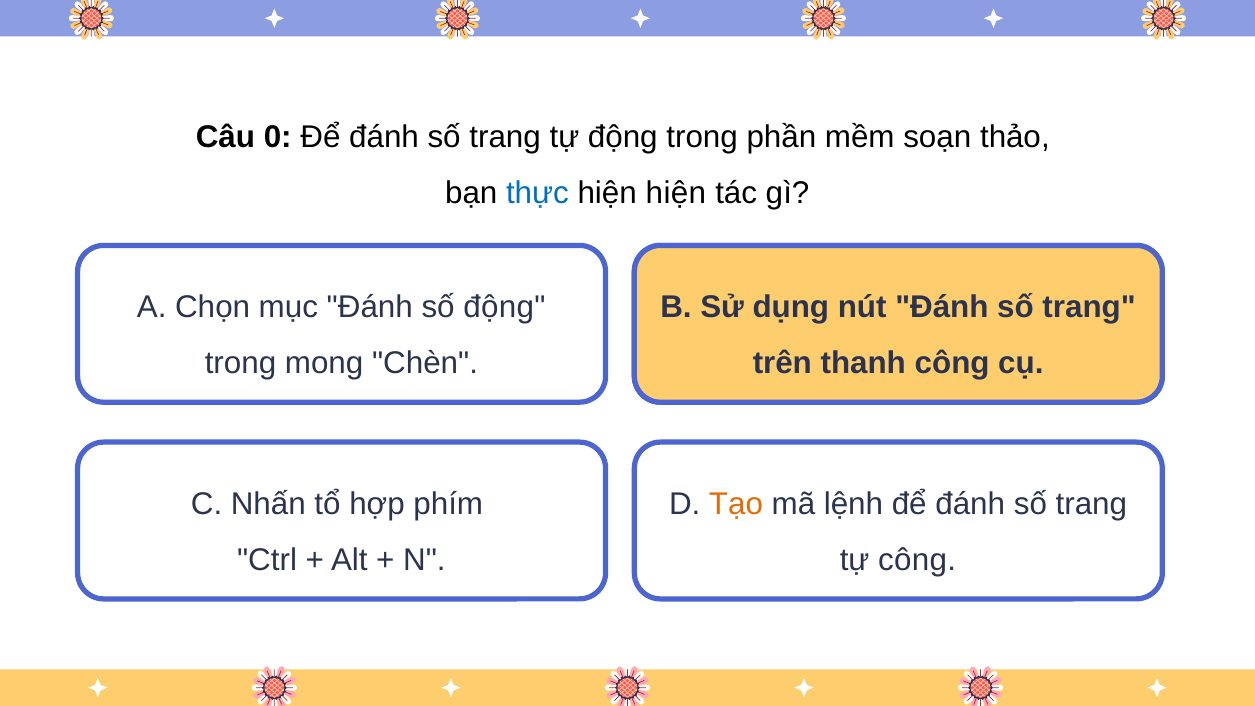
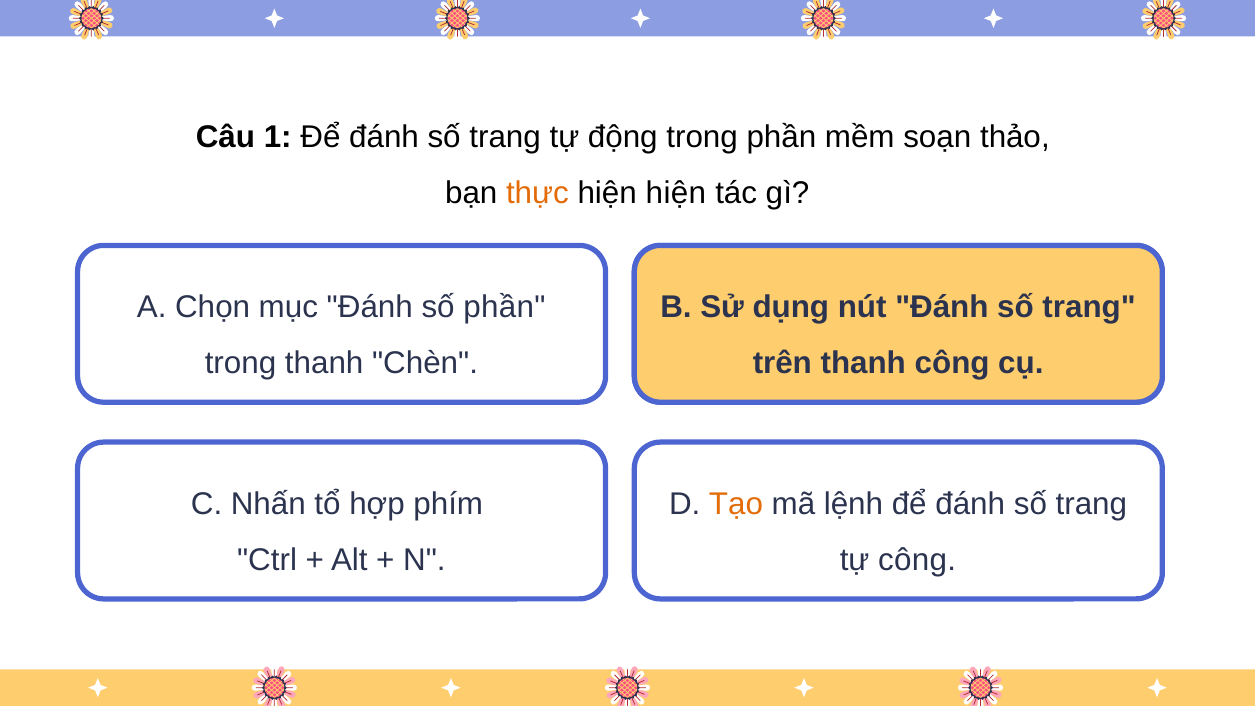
0: 0 -> 1
thực colour: blue -> orange
số động: động -> phần
trong mong: mong -> thanh
